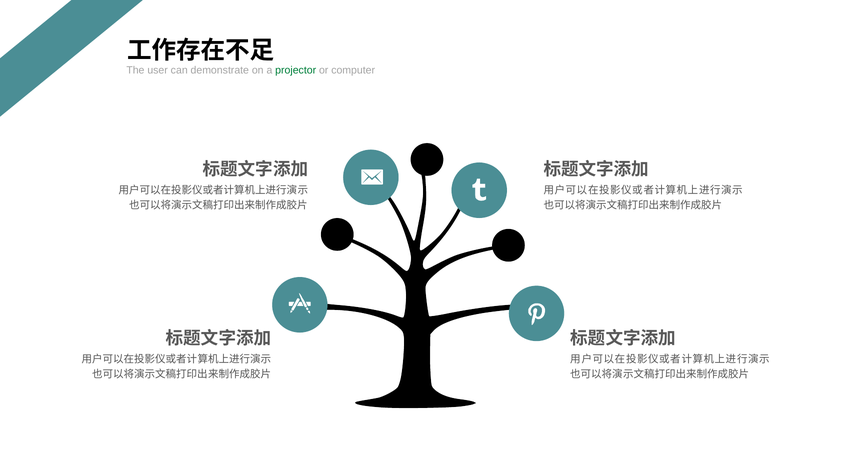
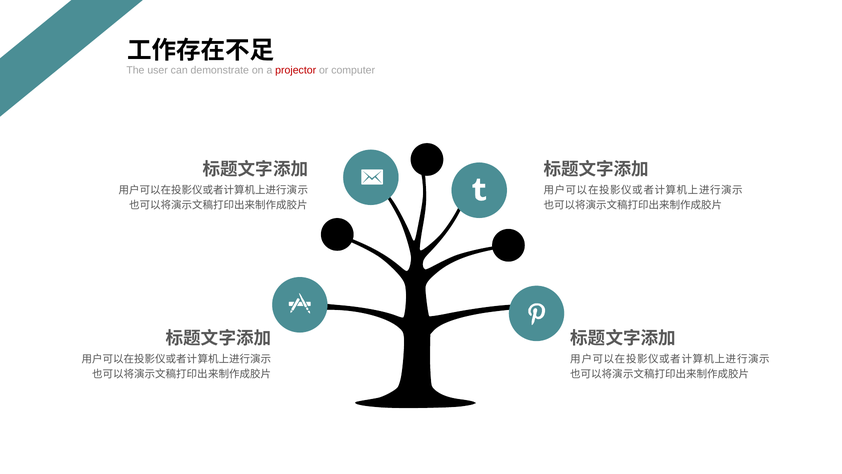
projector colour: green -> red
